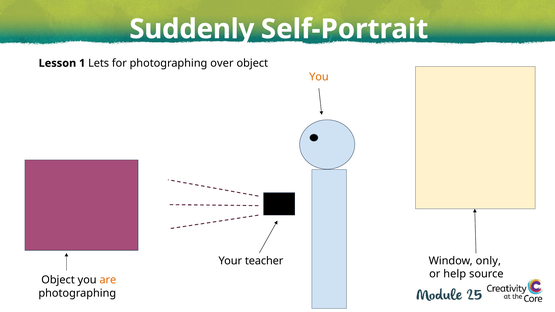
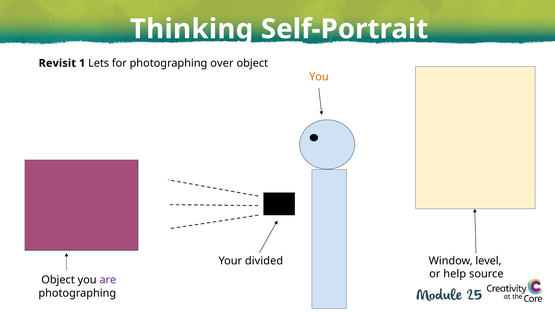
Suddenly: Suddenly -> Thinking
Lesson: Lesson -> Revisit
teacher: teacher -> divided
only: only -> level
are colour: orange -> purple
